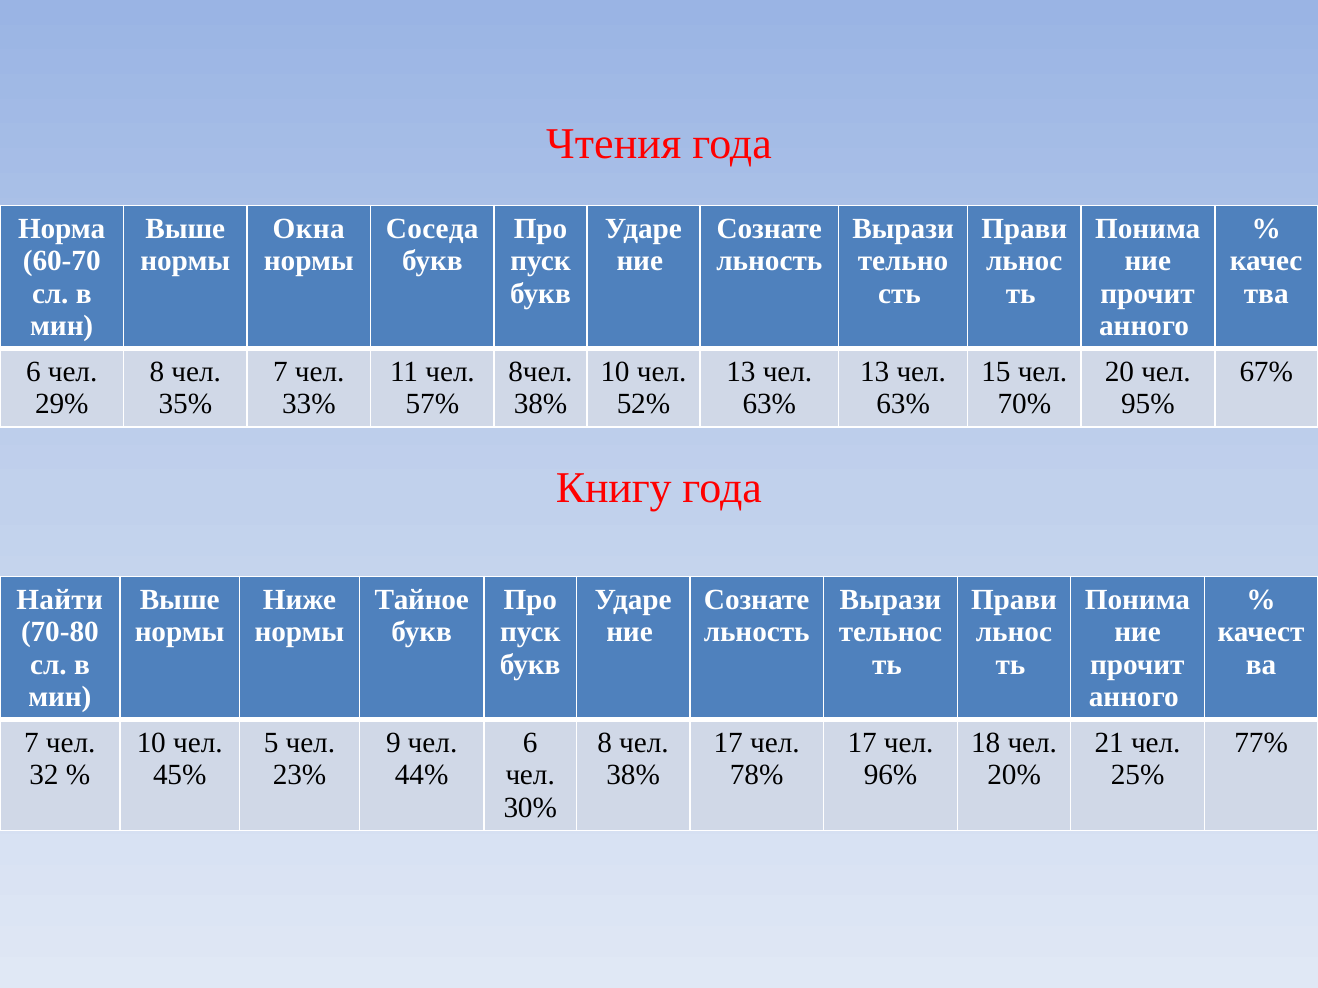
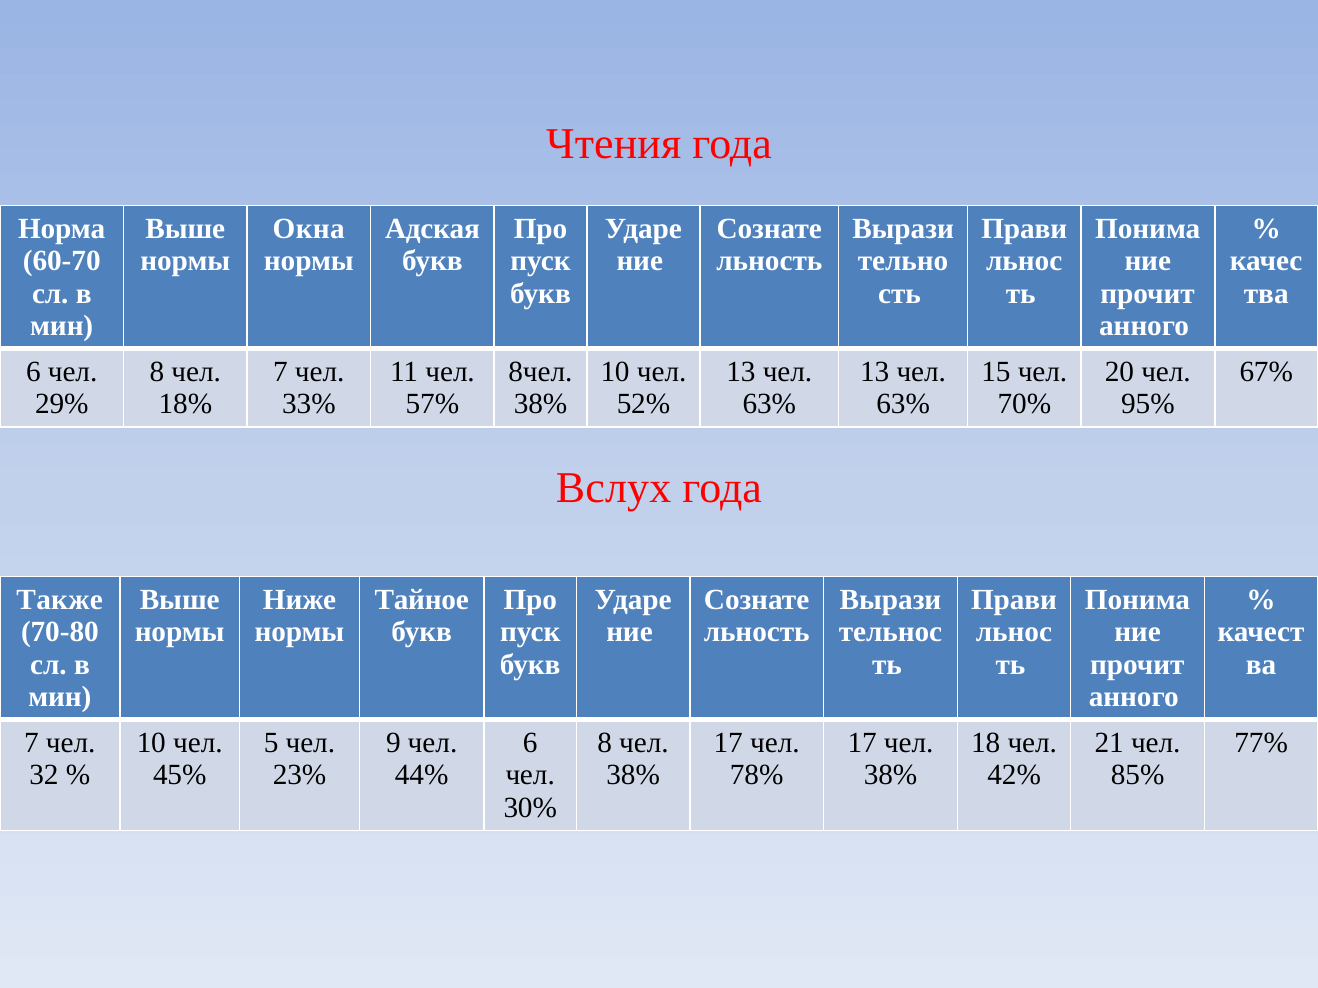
Соседа: Соседа -> Адская
35%: 35% -> 18%
Книгу: Книгу -> Вслух
Найти: Найти -> Также
96% at (891, 776): 96% -> 38%
20%: 20% -> 42%
25%: 25% -> 85%
